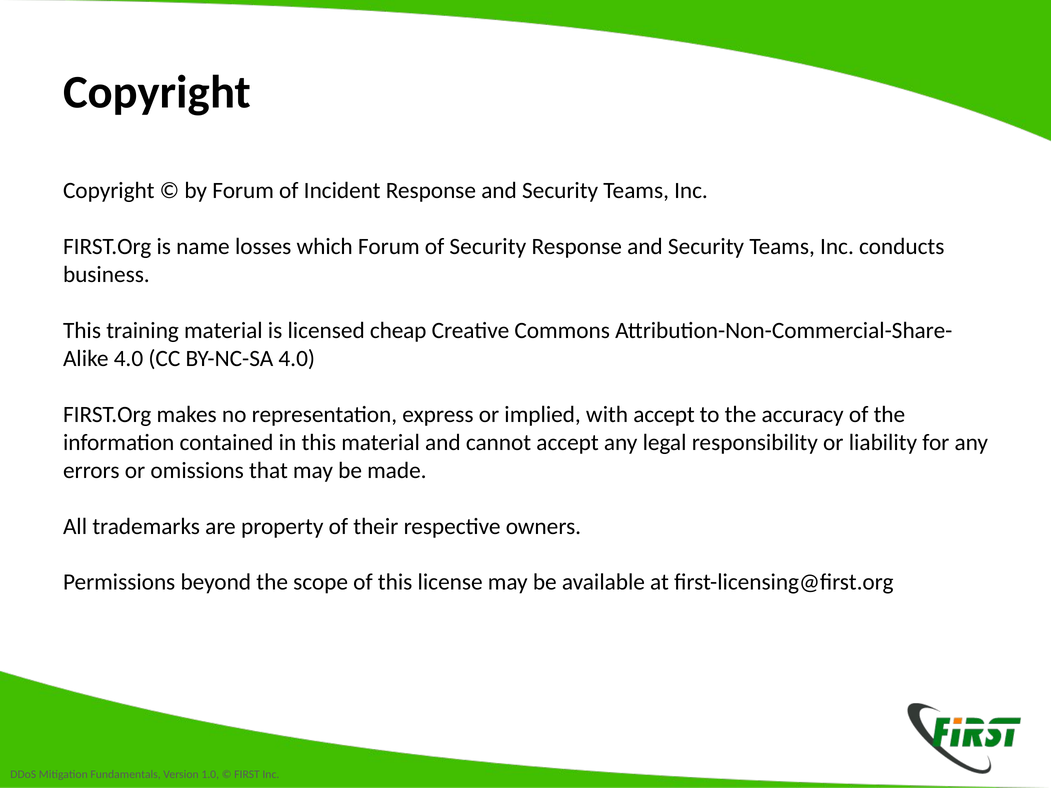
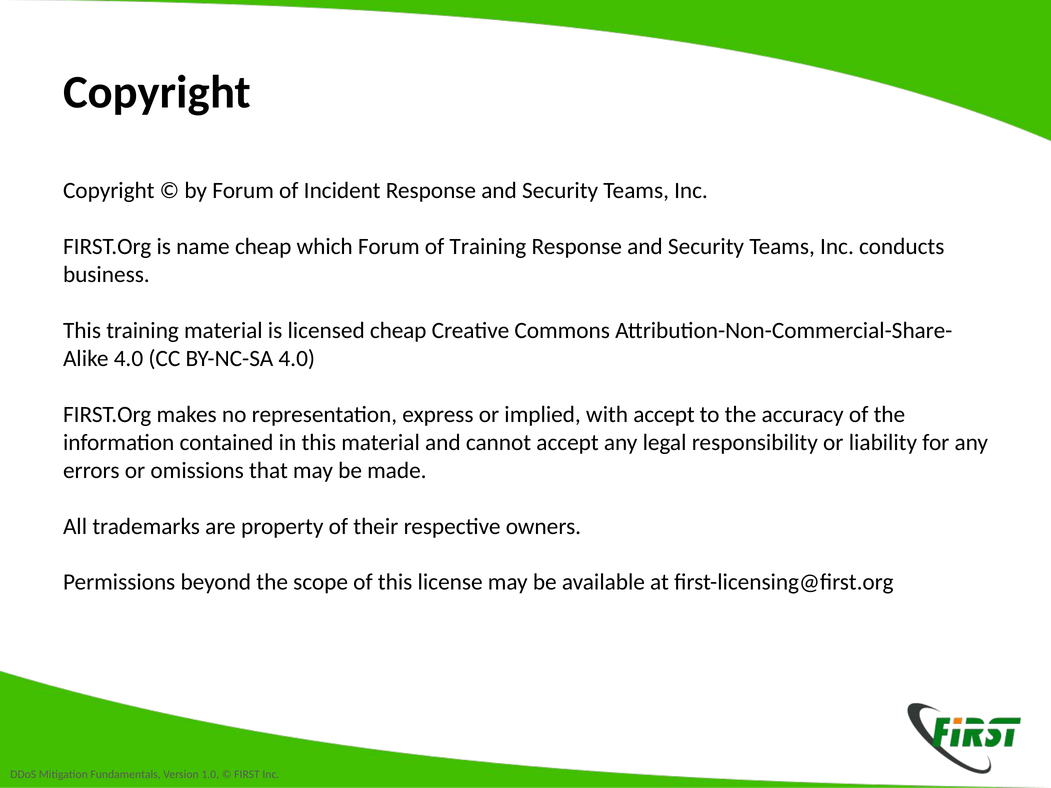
name losses: losses -> cheap
of Security: Security -> Training
